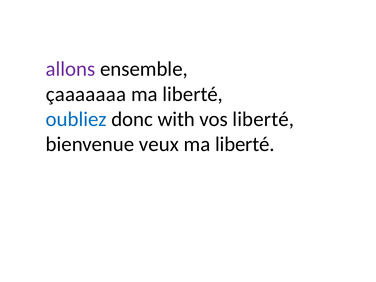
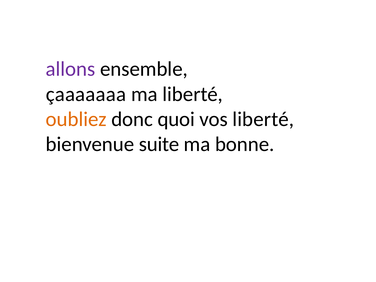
oubliez colour: blue -> orange
with: with -> quoi
veux: veux -> suite
liberté at (245, 144): liberté -> bonne
